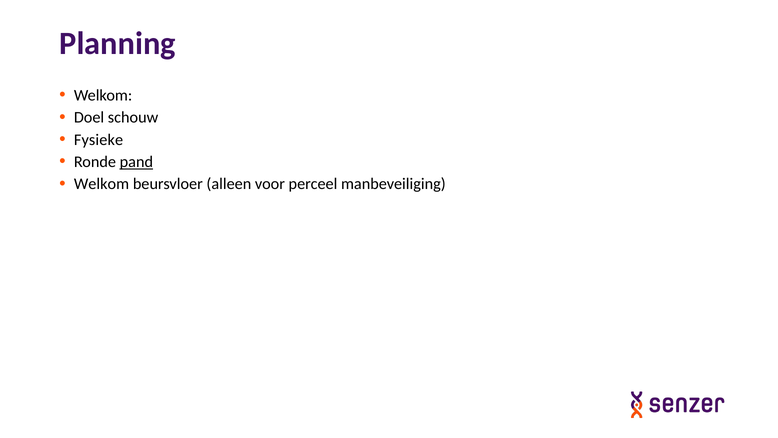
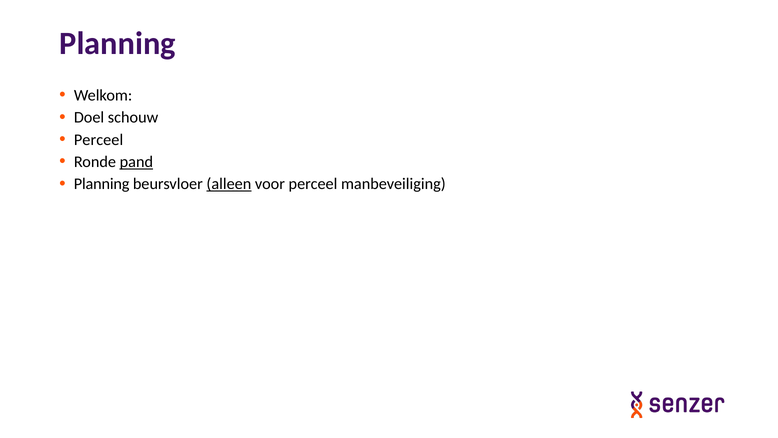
Fysieke at (99, 140): Fysieke -> Perceel
Welkom at (102, 184): Welkom -> Planning
alleen underline: none -> present
